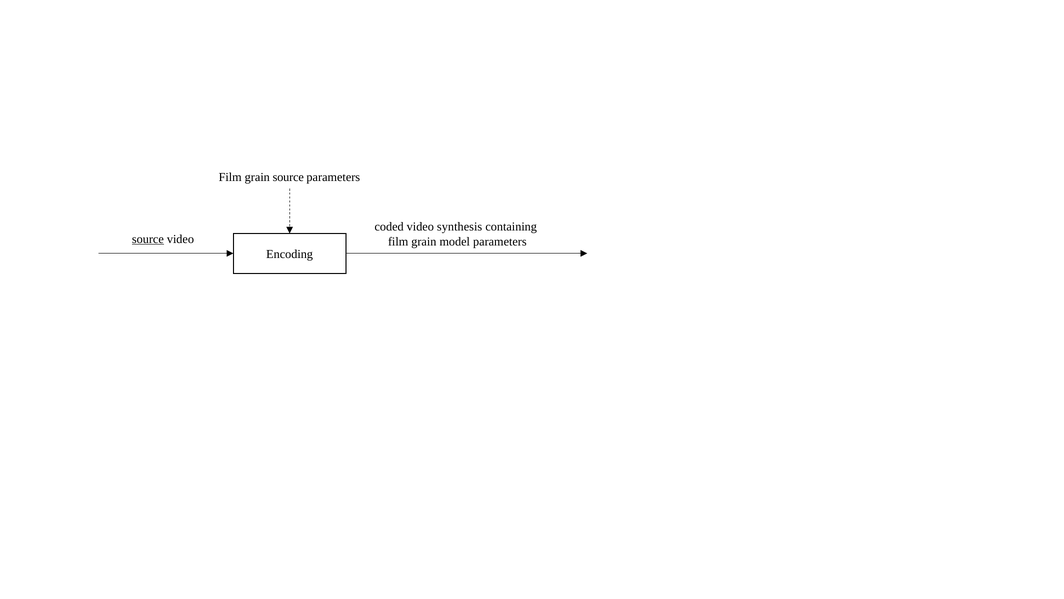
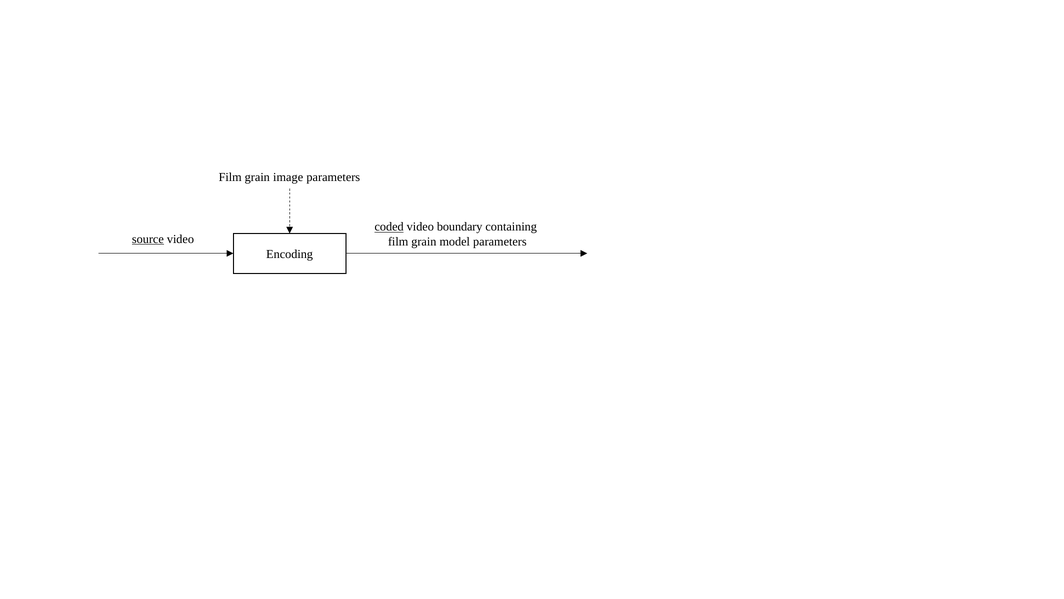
grain source: source -> image
coded underline: none -> present
synthesis: synthesis -> boundary
